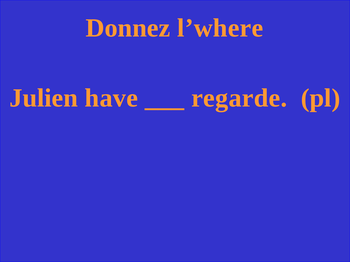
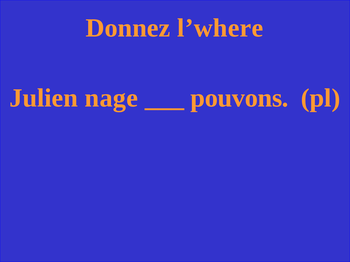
have: have -> nage
regarde: regarde -> pouvons
